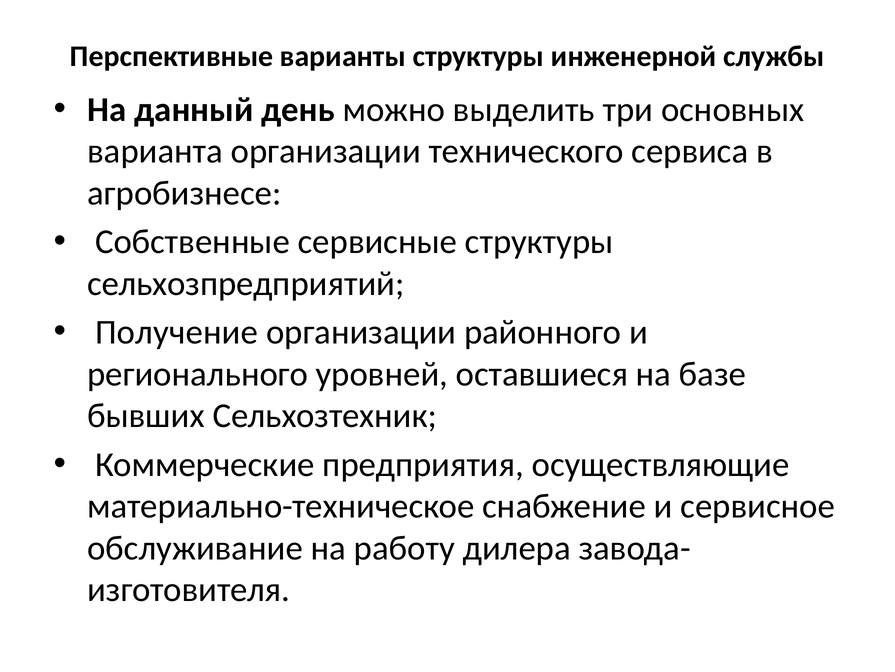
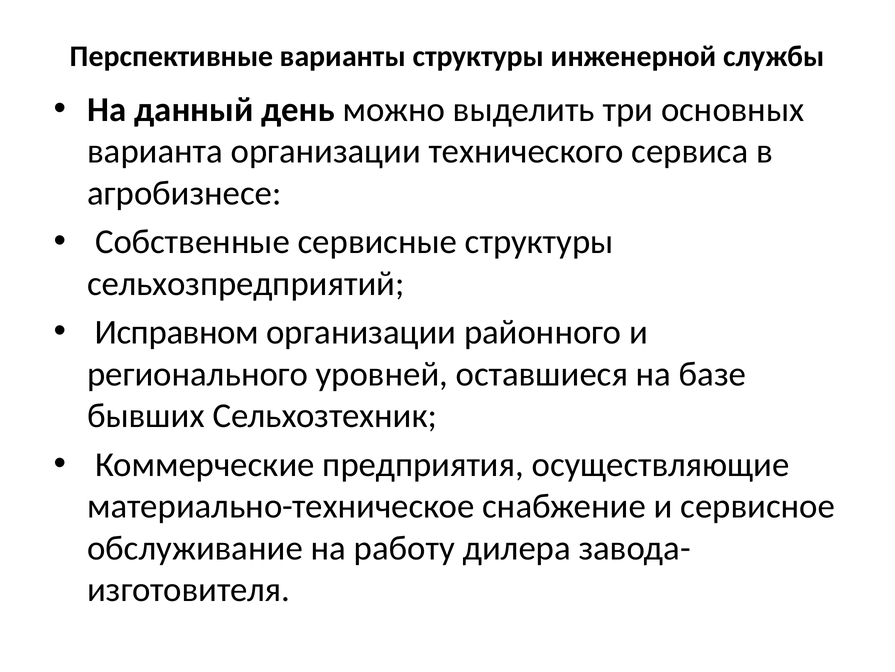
Получение: Получение -> Исправном
